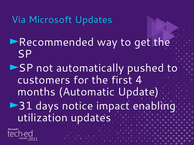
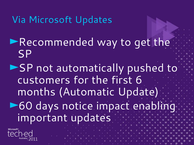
4: 4 -> 6
31: 31 -> 60
utilization: utilization -> important
